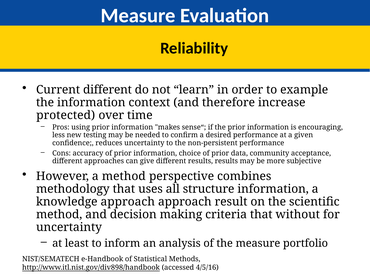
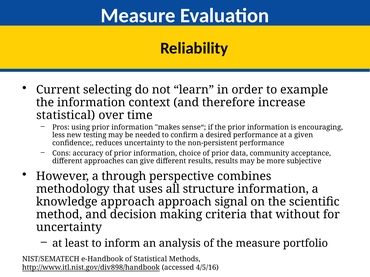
Current different: different -> selecting
protected at (66, 115): protected -> statistical
a method: method -> through
result: result -> signal
